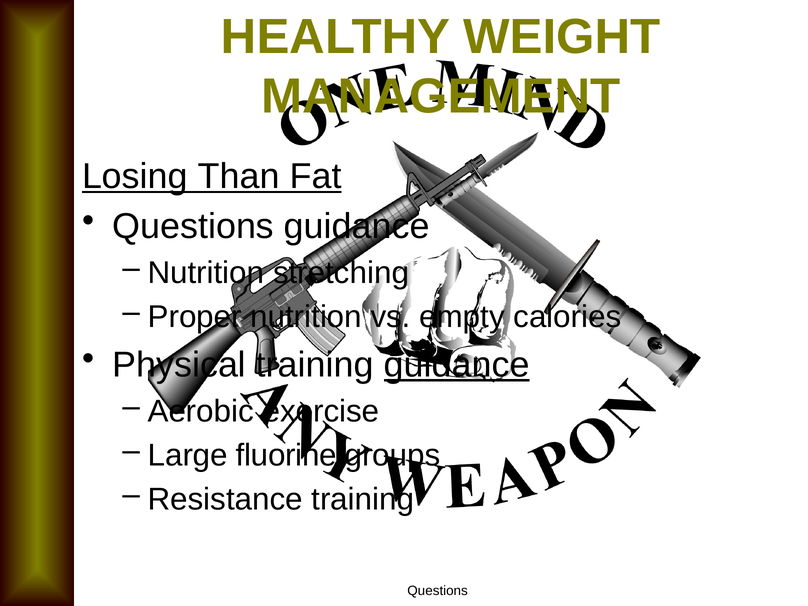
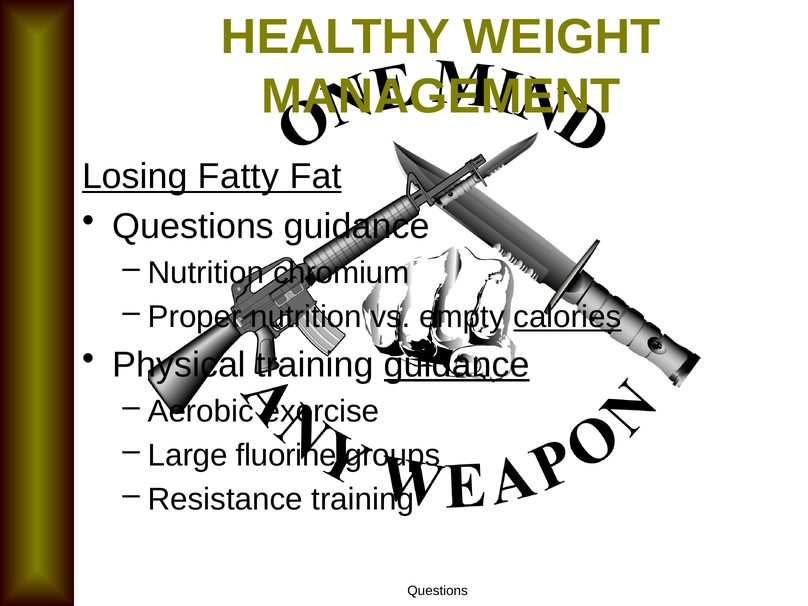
Than: Than -> Fatty
stretching: stretching -> chromium
calories underline: none -> present
